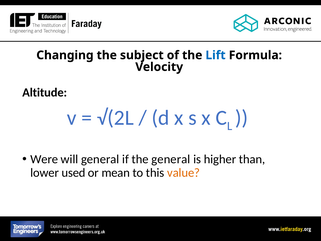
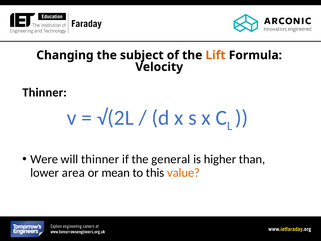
Lift colour: blue -> orange
Altitude at (45, 92): Altitude -> Thinner
will general: general -> thinner
used: used -> area
